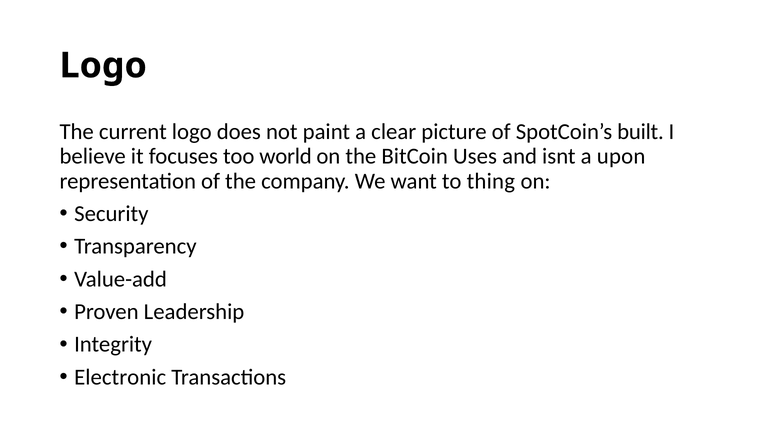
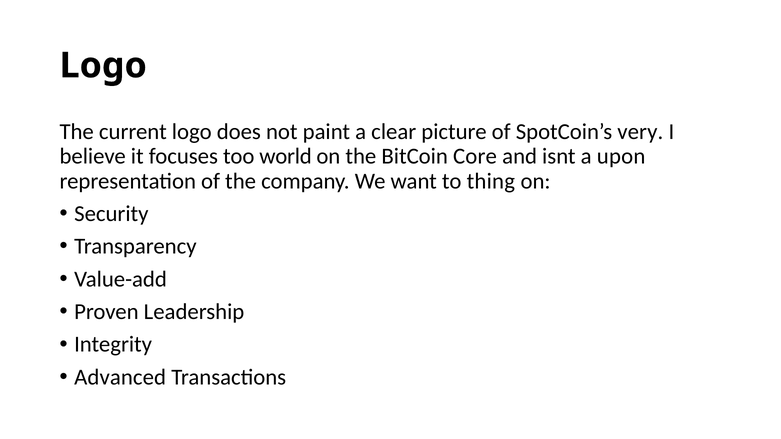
built: built -> very
Uses: Uses -> Core
Electronic: Electronic -> Advanced
